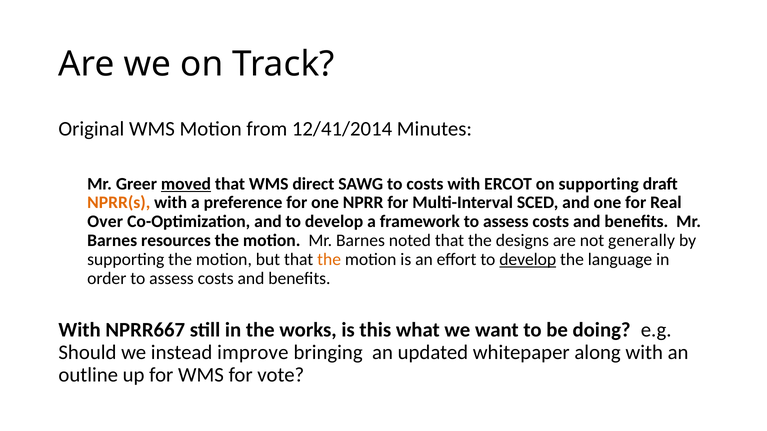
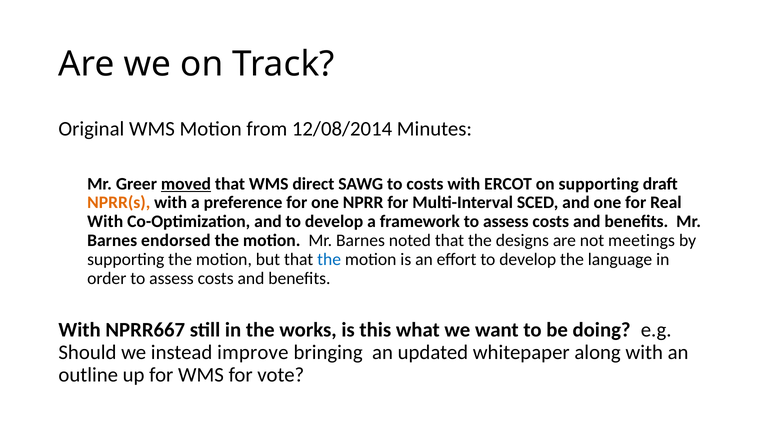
12/41/2014: 12/41/2014 -> 12/08/2014
Over at (105, 222): Over -> With
resources: resources -> endorsed
generally: generally -> meetings
the at (329, 260) colour: orange -> blue
develop at (528, 260) underline: present -> none
